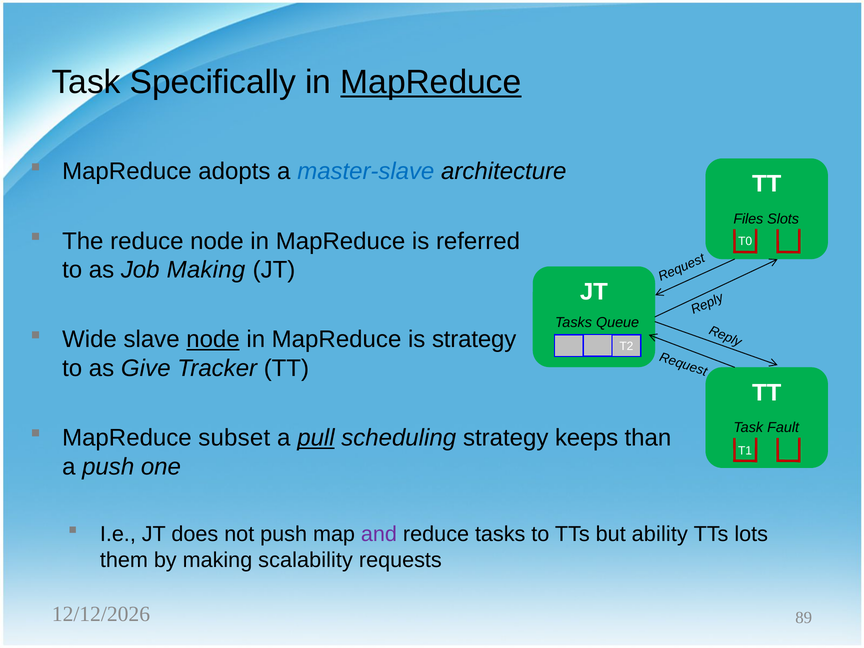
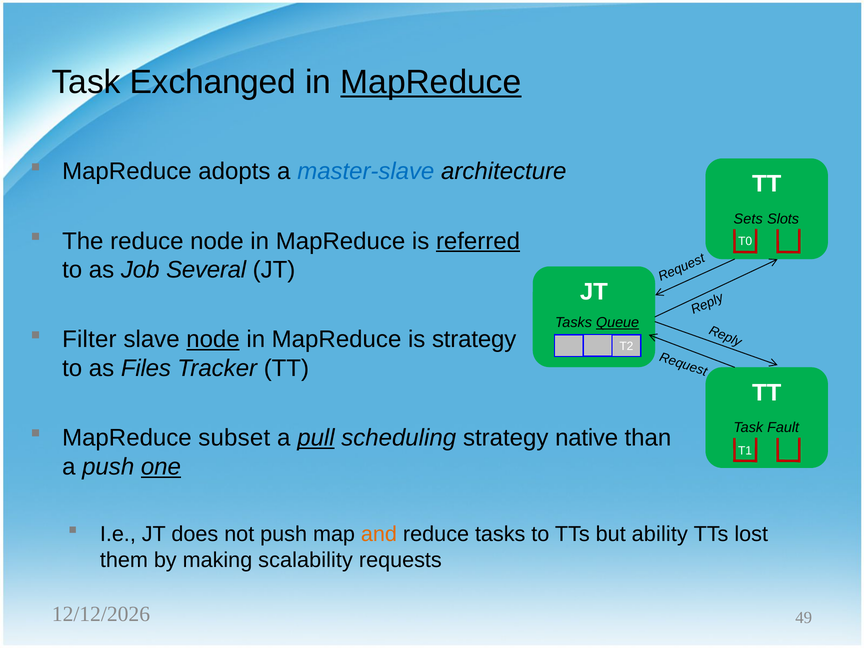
Specifically: Specifically -> Exchanged
Files: Files -> Sets
referred underline: none -> present
Job Making: Making -> Several
Queue underline: none -> present
Wide: Wide -> Filter
Give: Give -> Files
keeps: keeps -> native
one underline: none -> present
and colour: purple -> orange
lots: lots -> lost
89: 89 -> 49
